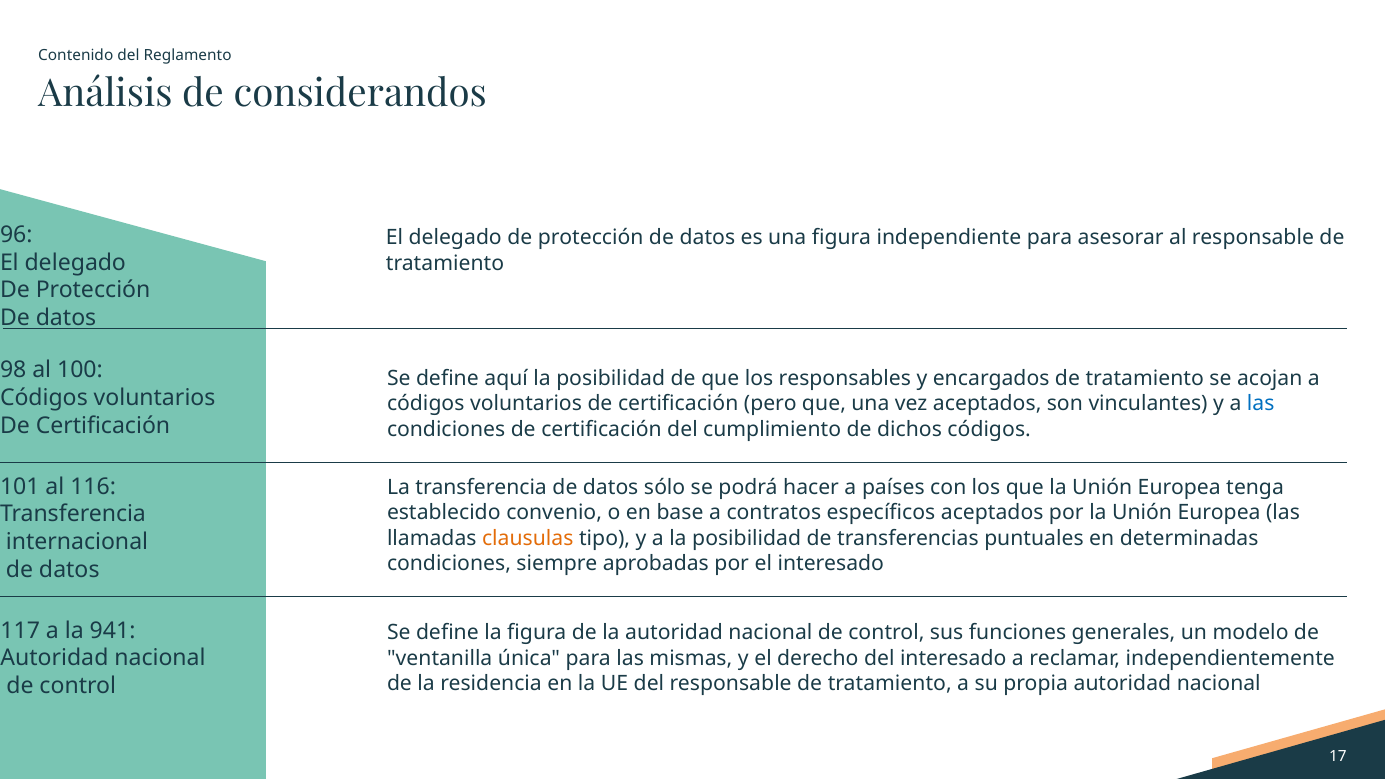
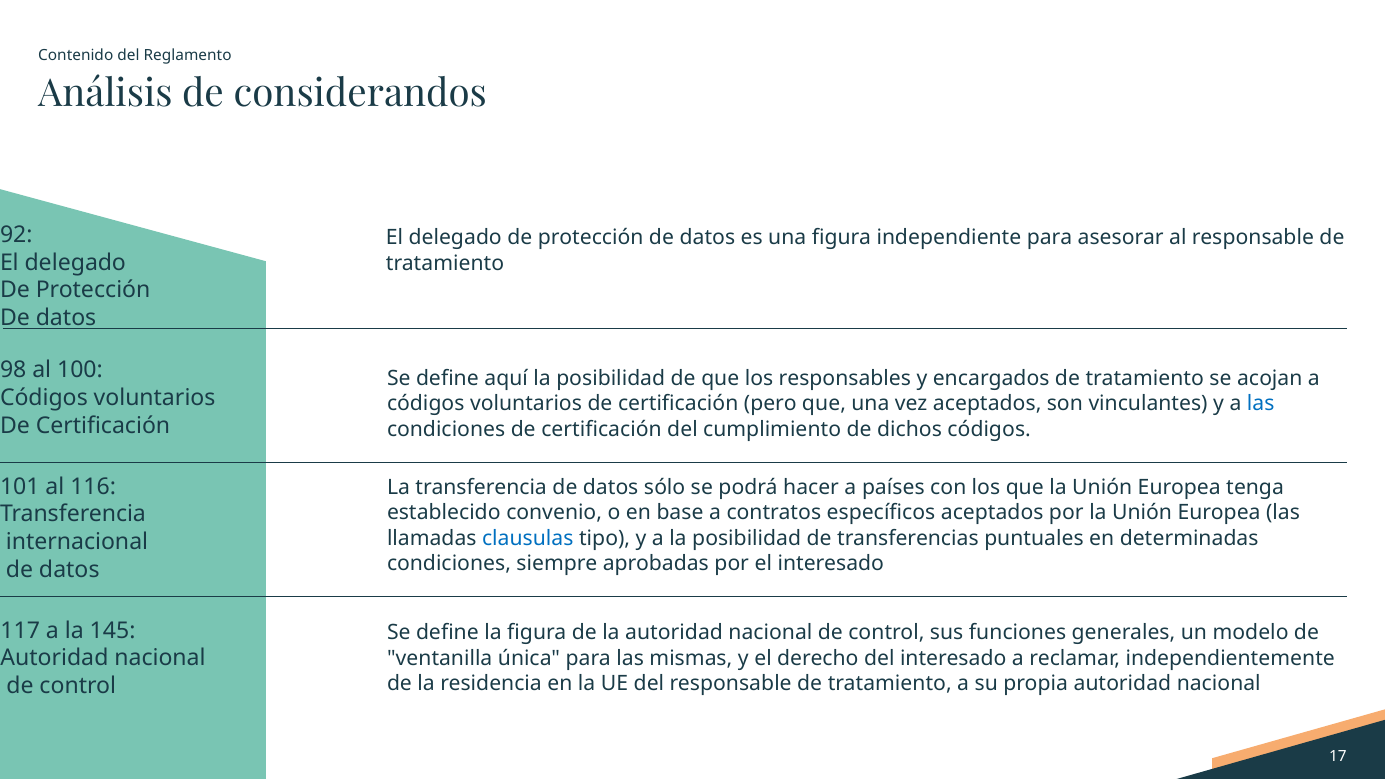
96: 96 -> 92
clausulas colour: orange -> blue
941: 941 -> 145
